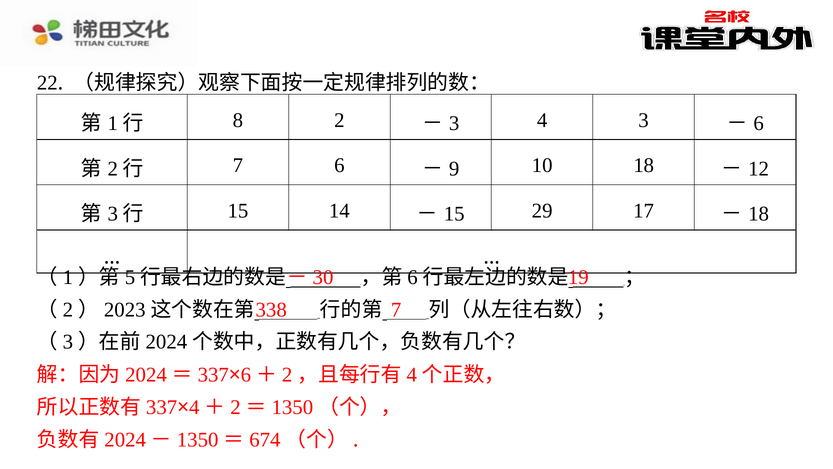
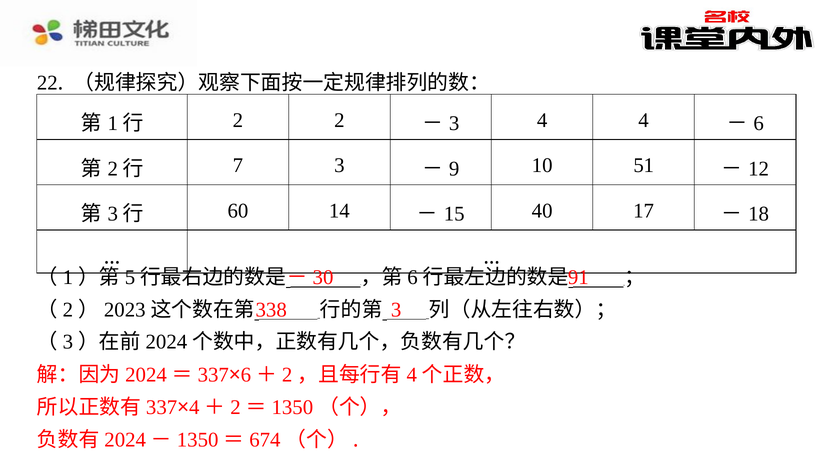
8 at (238, 120): 8 -> 2
4 3: 3 -> 4
7 6: 6 -> 3
10 18: 18 -> 51
15 at (238, 211): 15 -> 60
29: 29 -> 40
19: 19 -> 91
338 7: 7 -> 3
